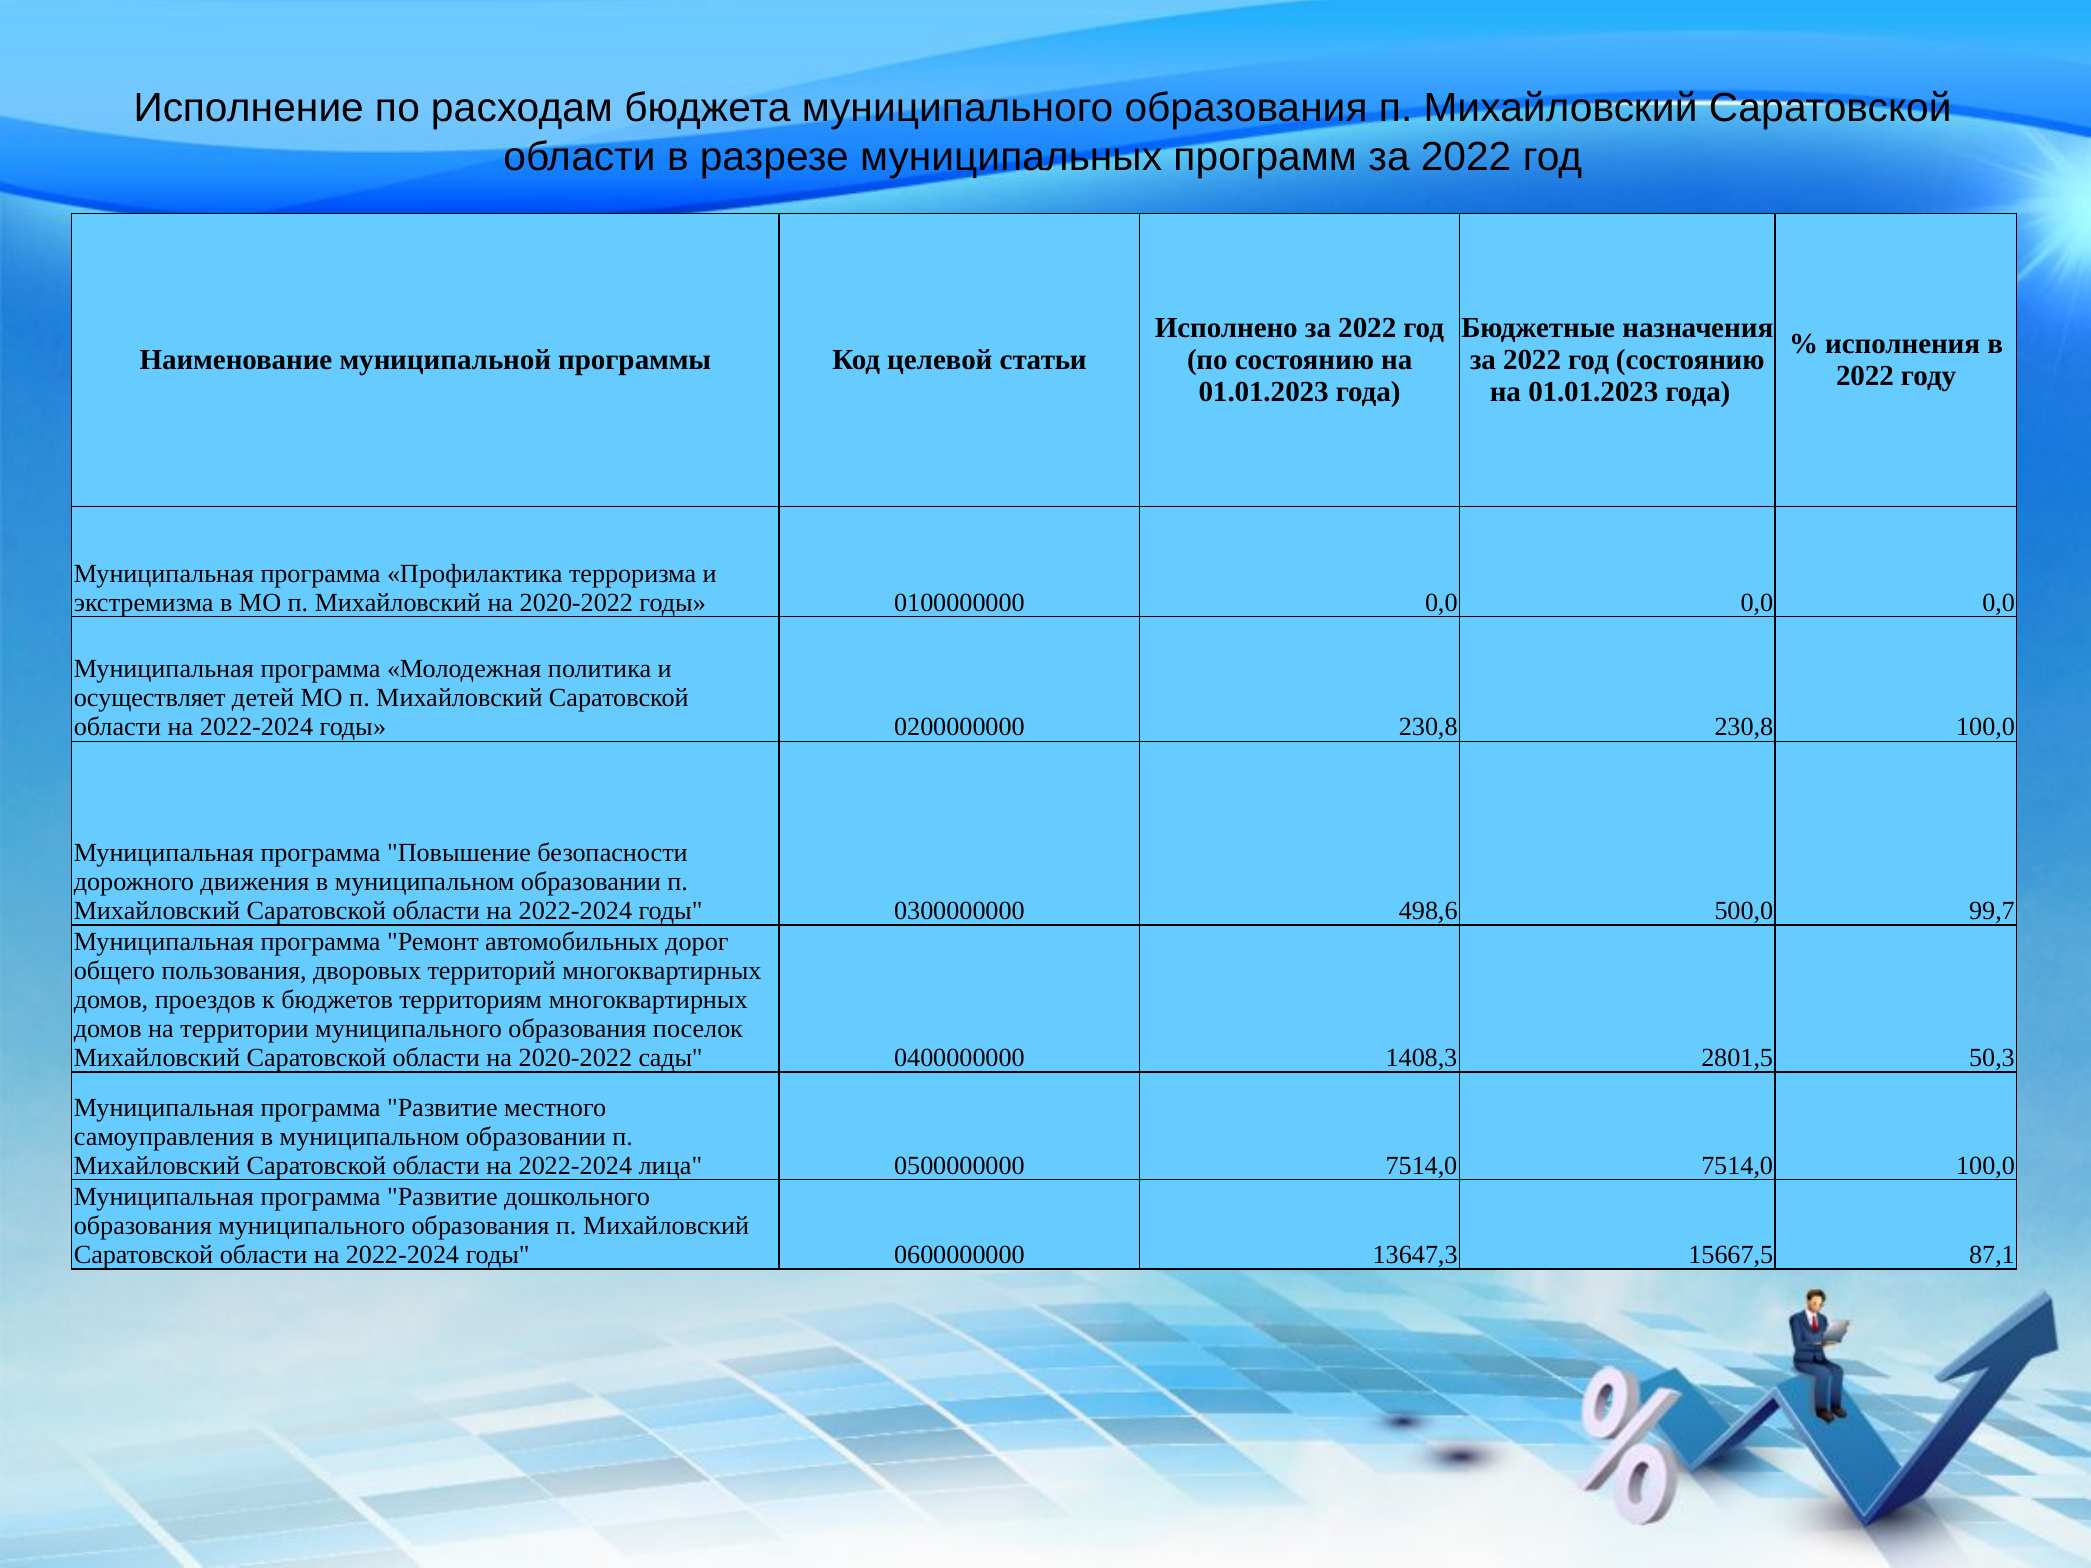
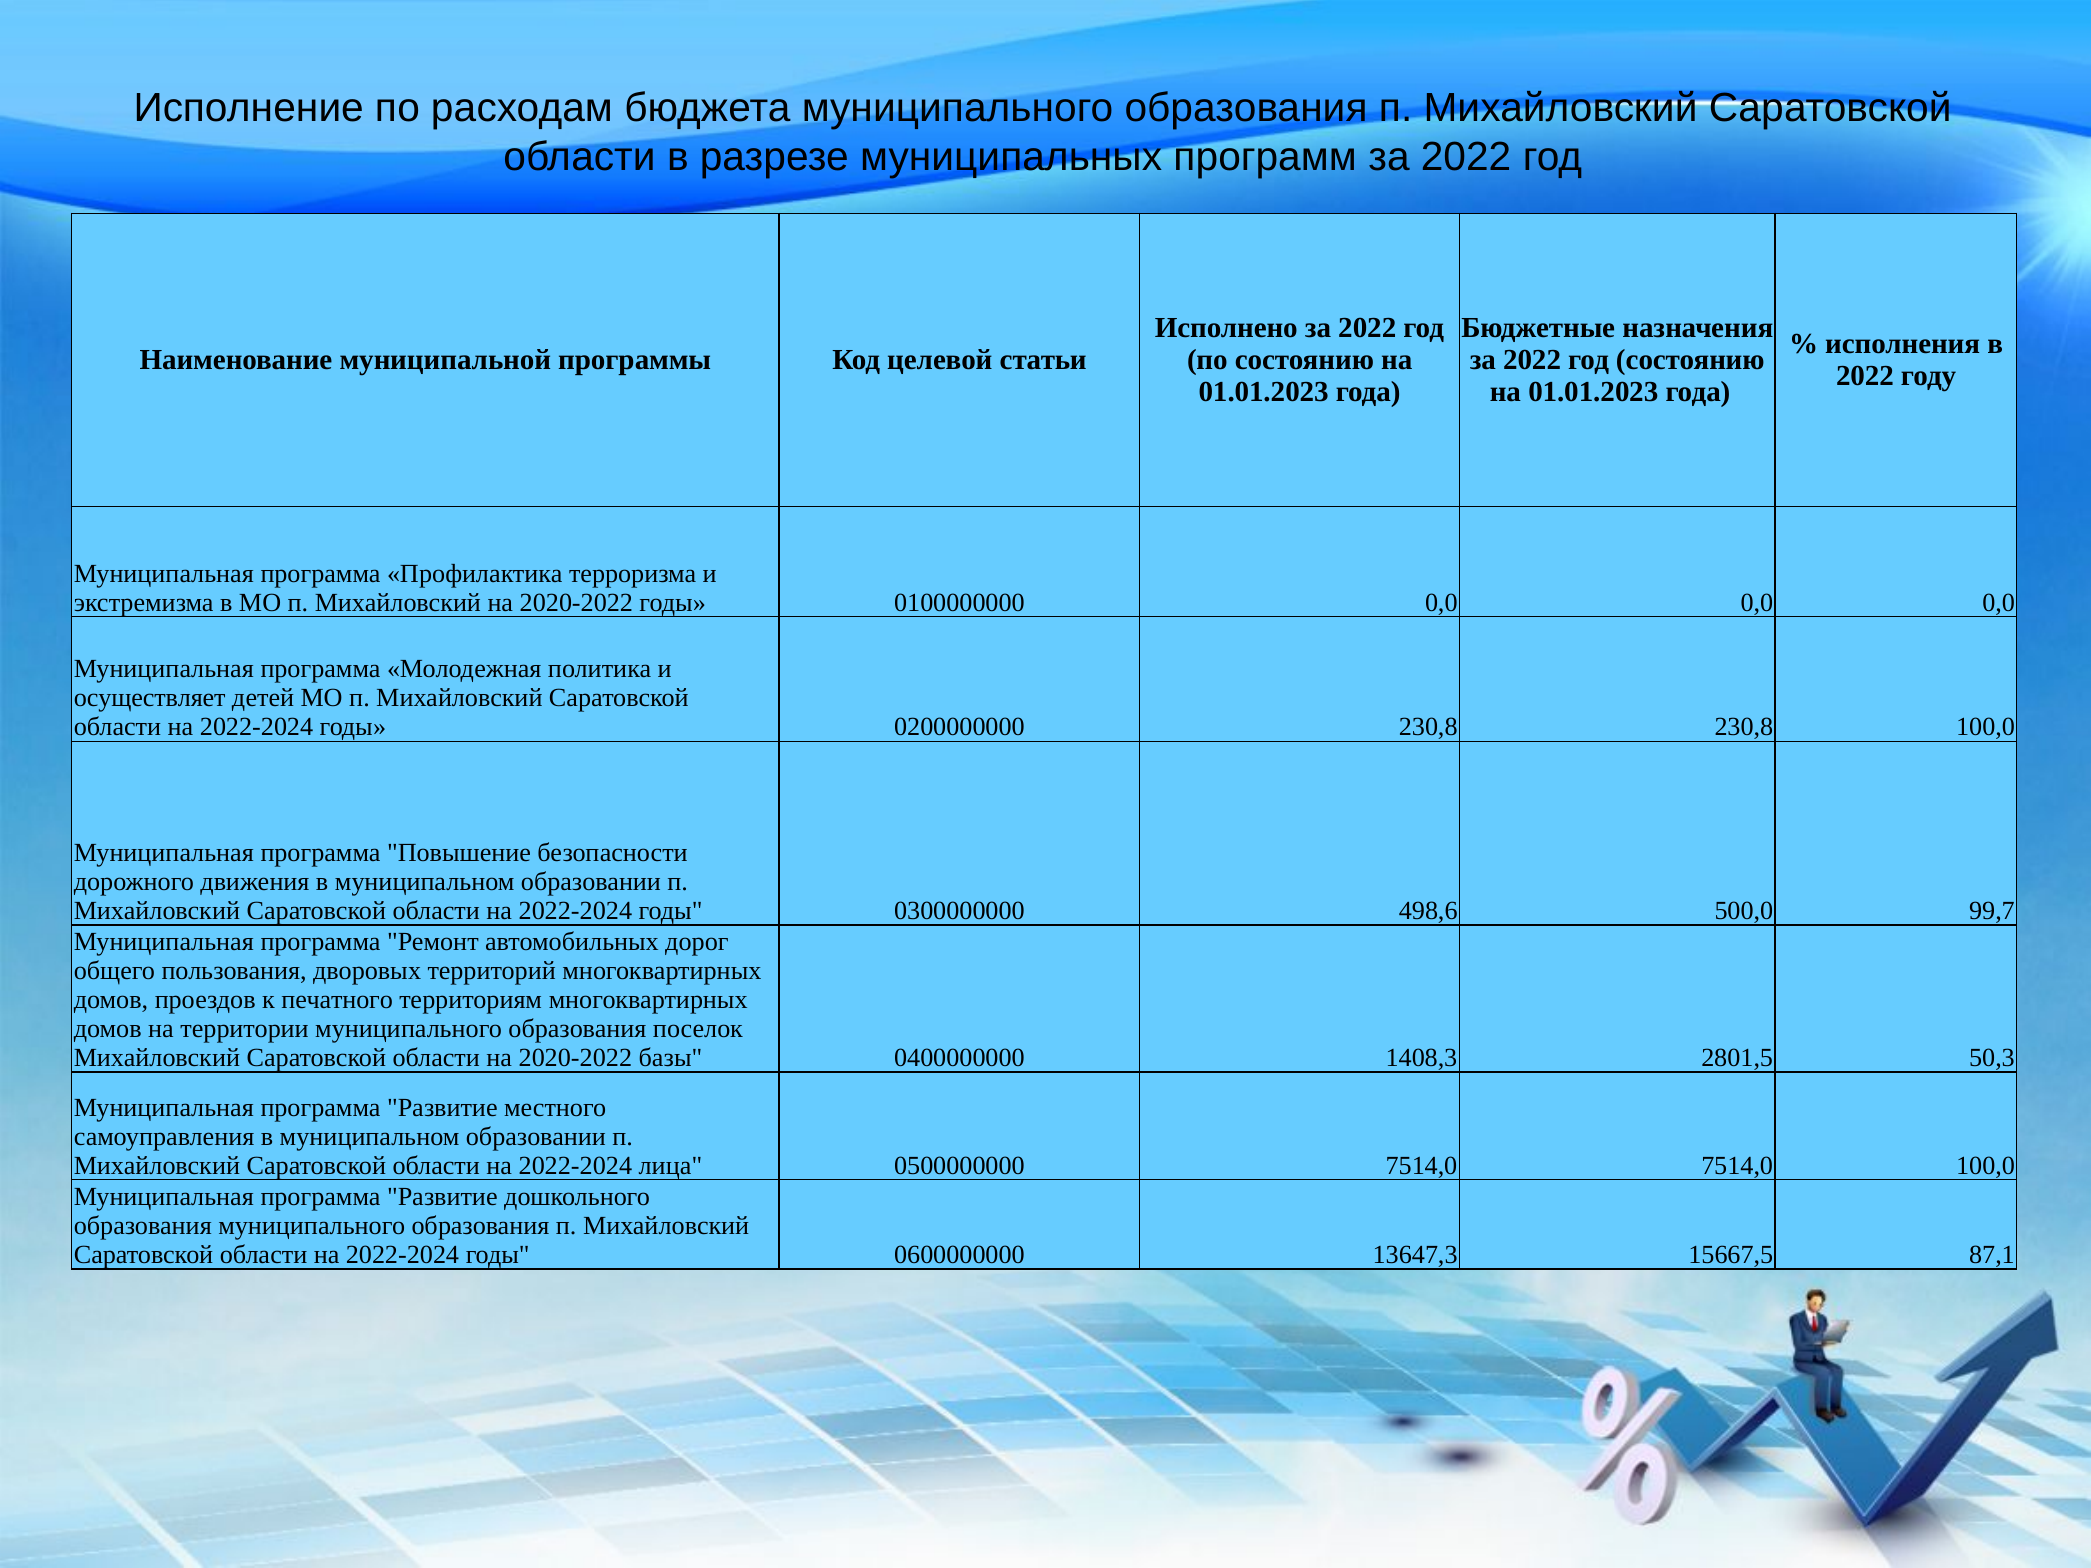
бюджетов: бюджетов -> печатного
сады: сады -> базы
